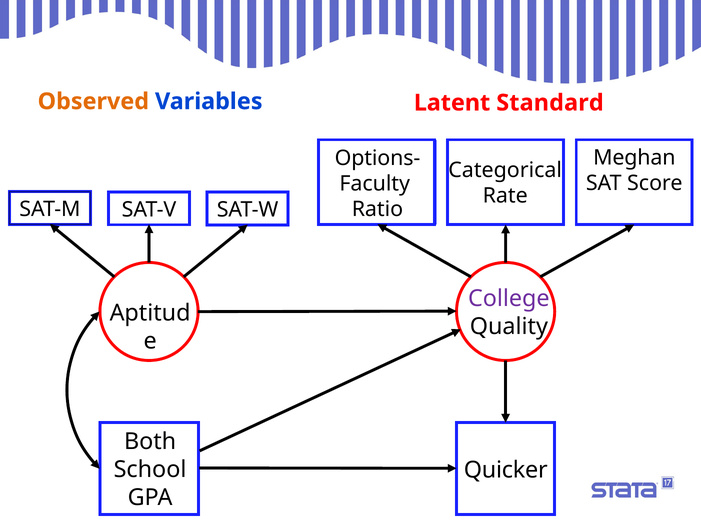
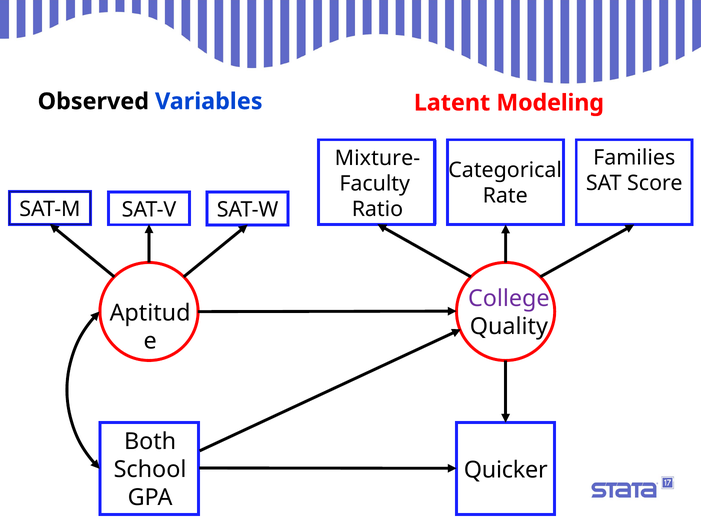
Observed colour: orange -> black
Standard: Standard -> Modeling
Meghan: Meghan -> Families
Options-: Options- -> Mixture-
